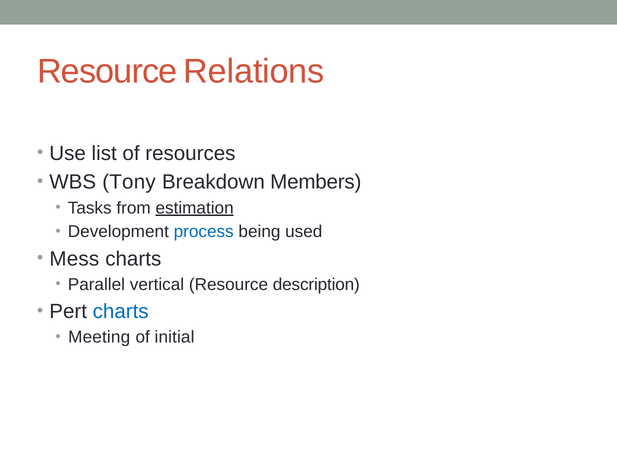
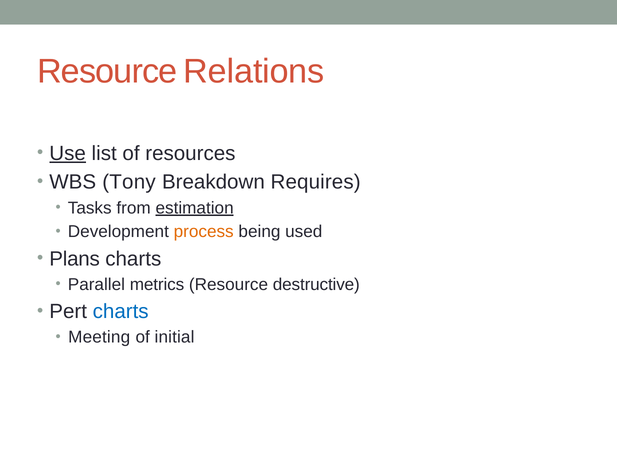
Use underline: none -> present
Members: Members -> Requires
process colour: blue -> orange
Mess: Mess -> Plans
vertical: vertical -> metrics
description: description -> destructive
